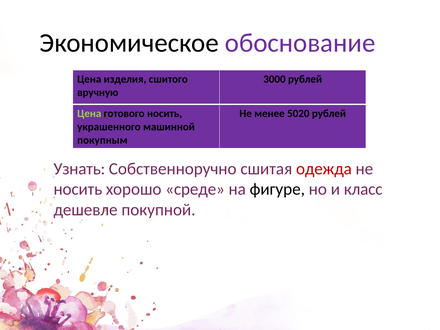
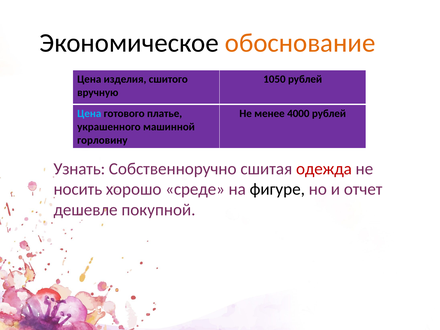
обоснование colour: purple -> orange
3000: 3000 -> 1050
Цена at (89, 113) colour: light green -> light blue
готового носить: носить -> платье
5020: 5020 -> 4000
покупным: покупным -> горловину
класс: класс -> отчет
